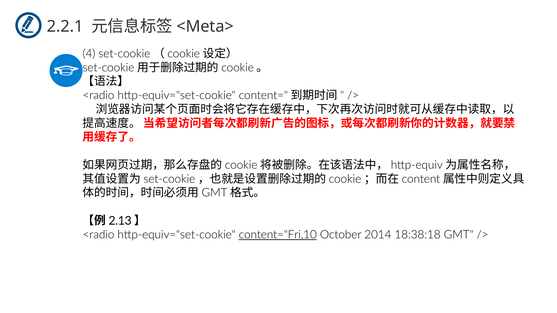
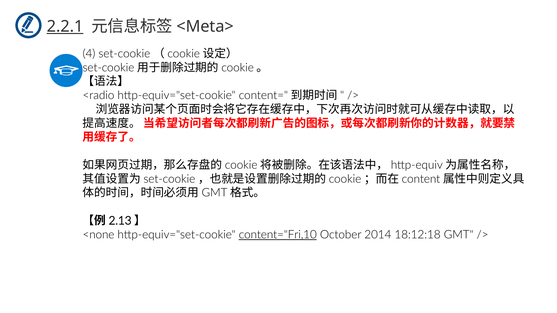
2.2.1 underline: none -> present
<radio at (98, 235): <radio -> <none
18:38:18: 18:38:18 -> 18:12:18
